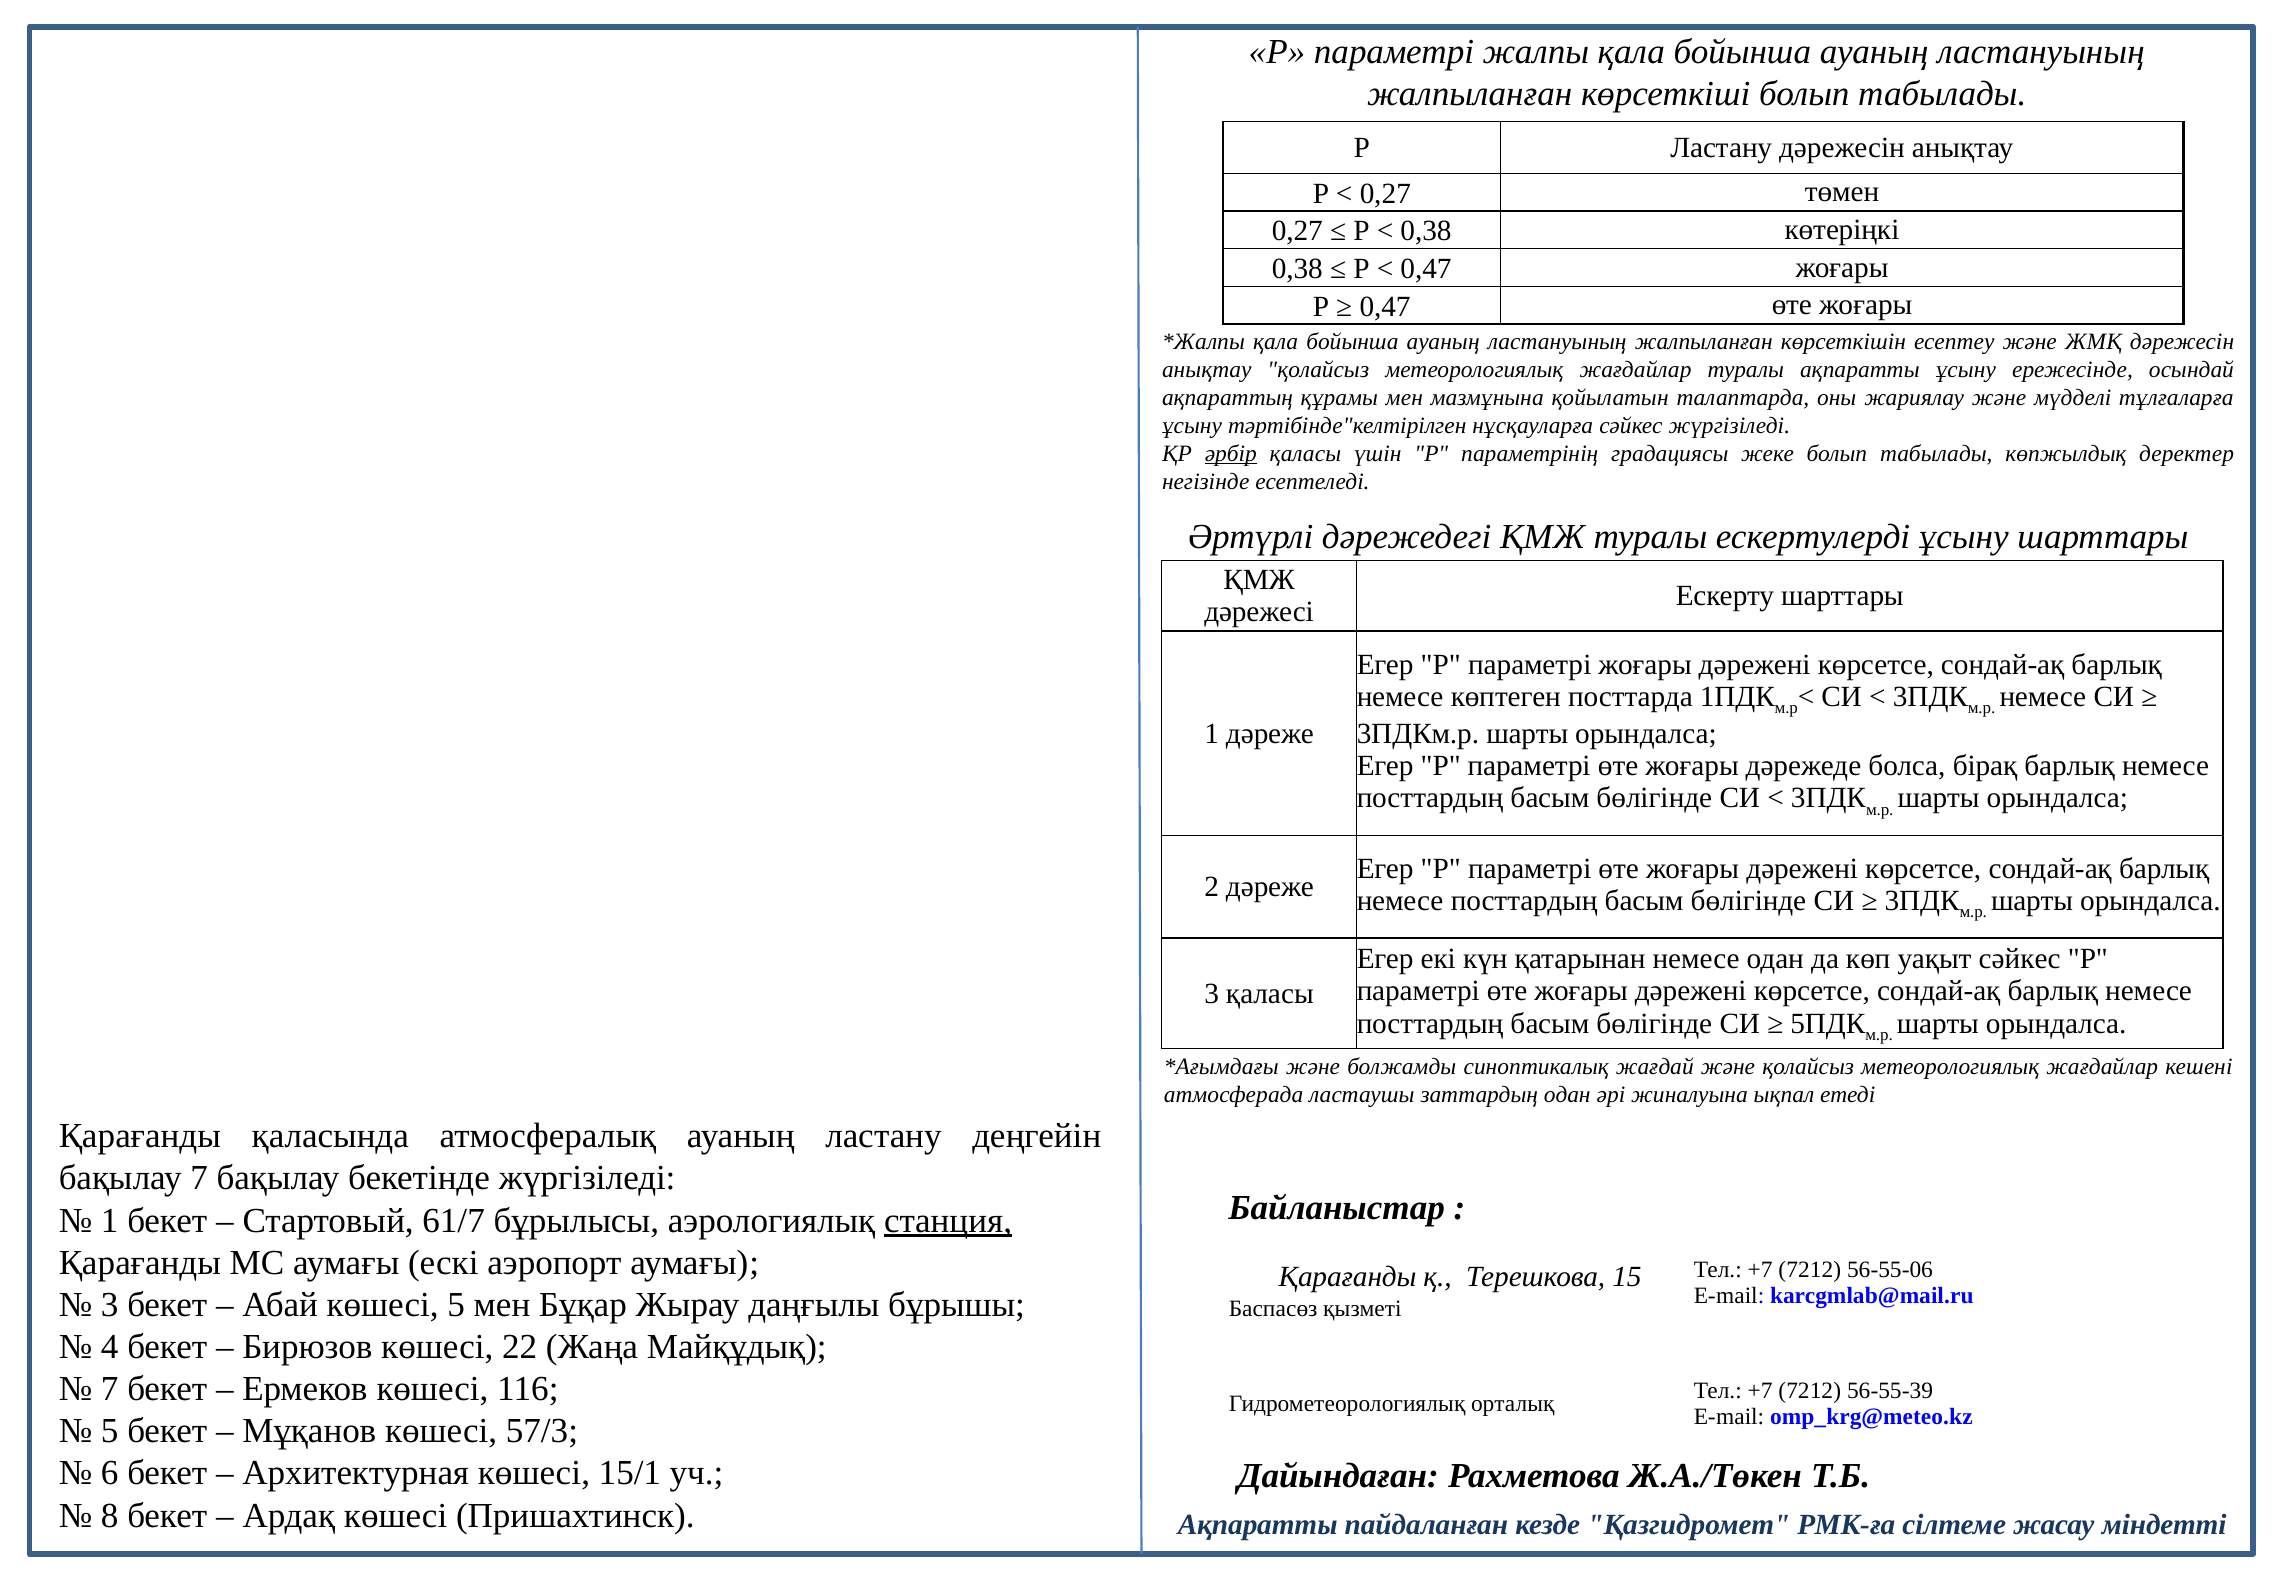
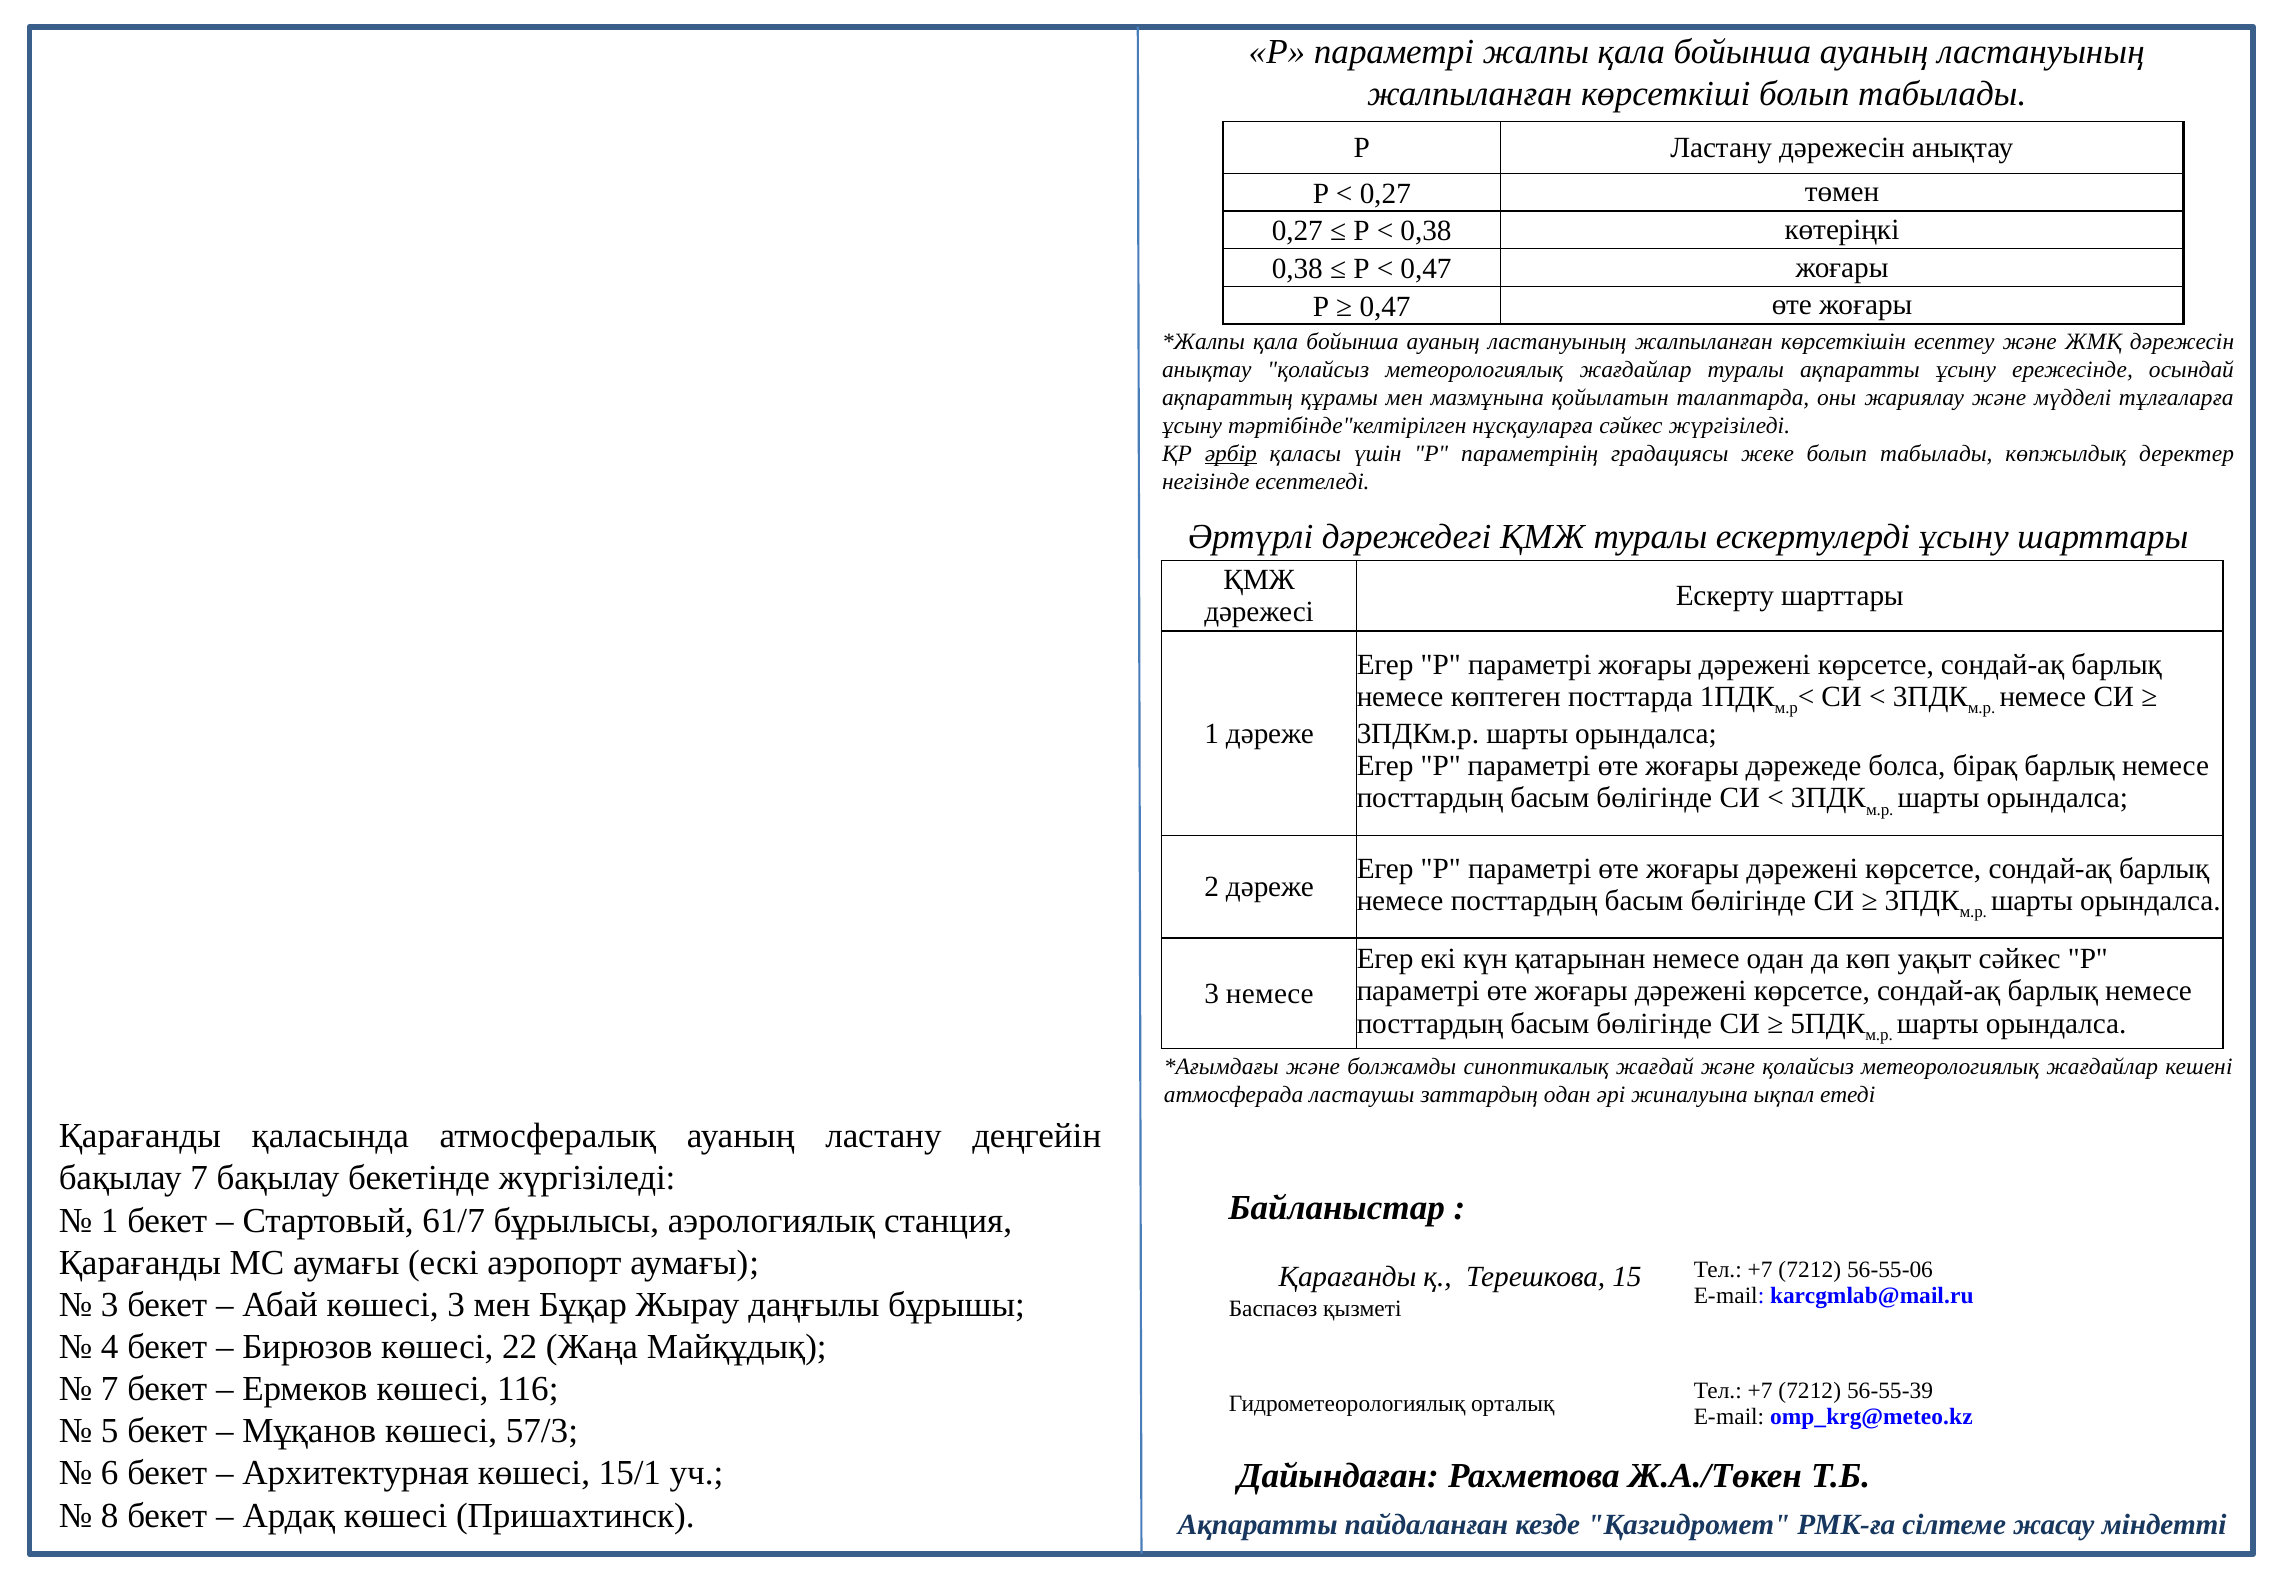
3 қаласы: қаласы -> немесе
станция underline: present -> none
көшесі 5: 5 -> 3
